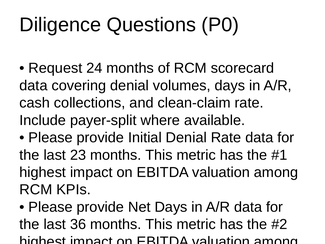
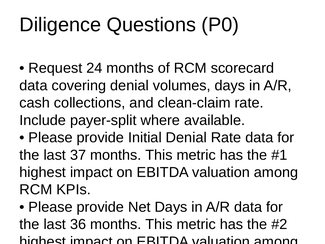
23: 23 -> 37
